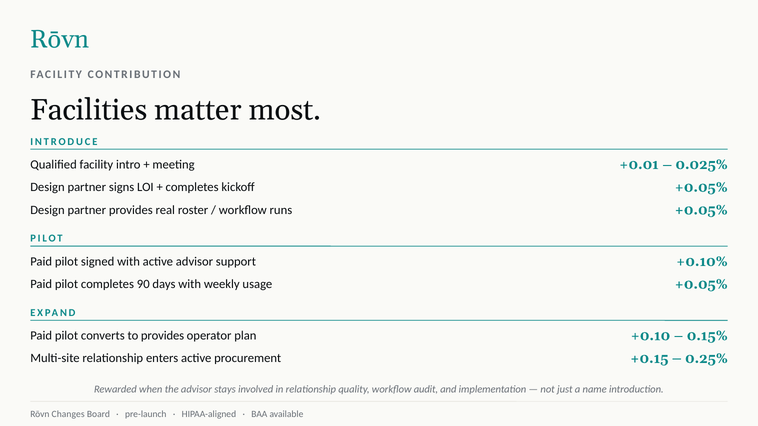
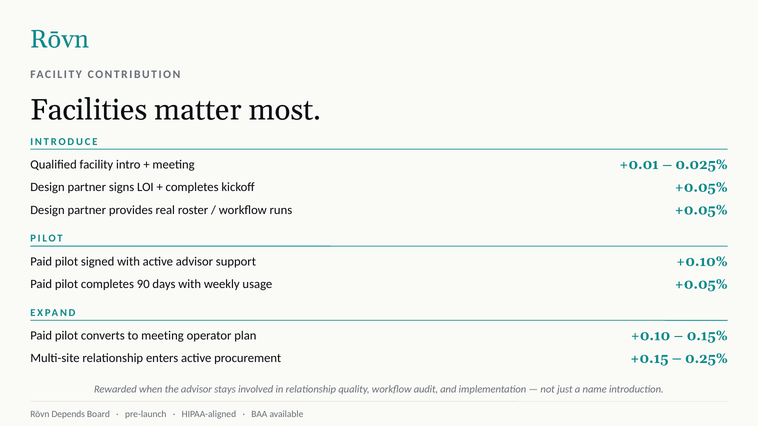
to provides: provides -> meeting
Changes: Changes -> Depends
